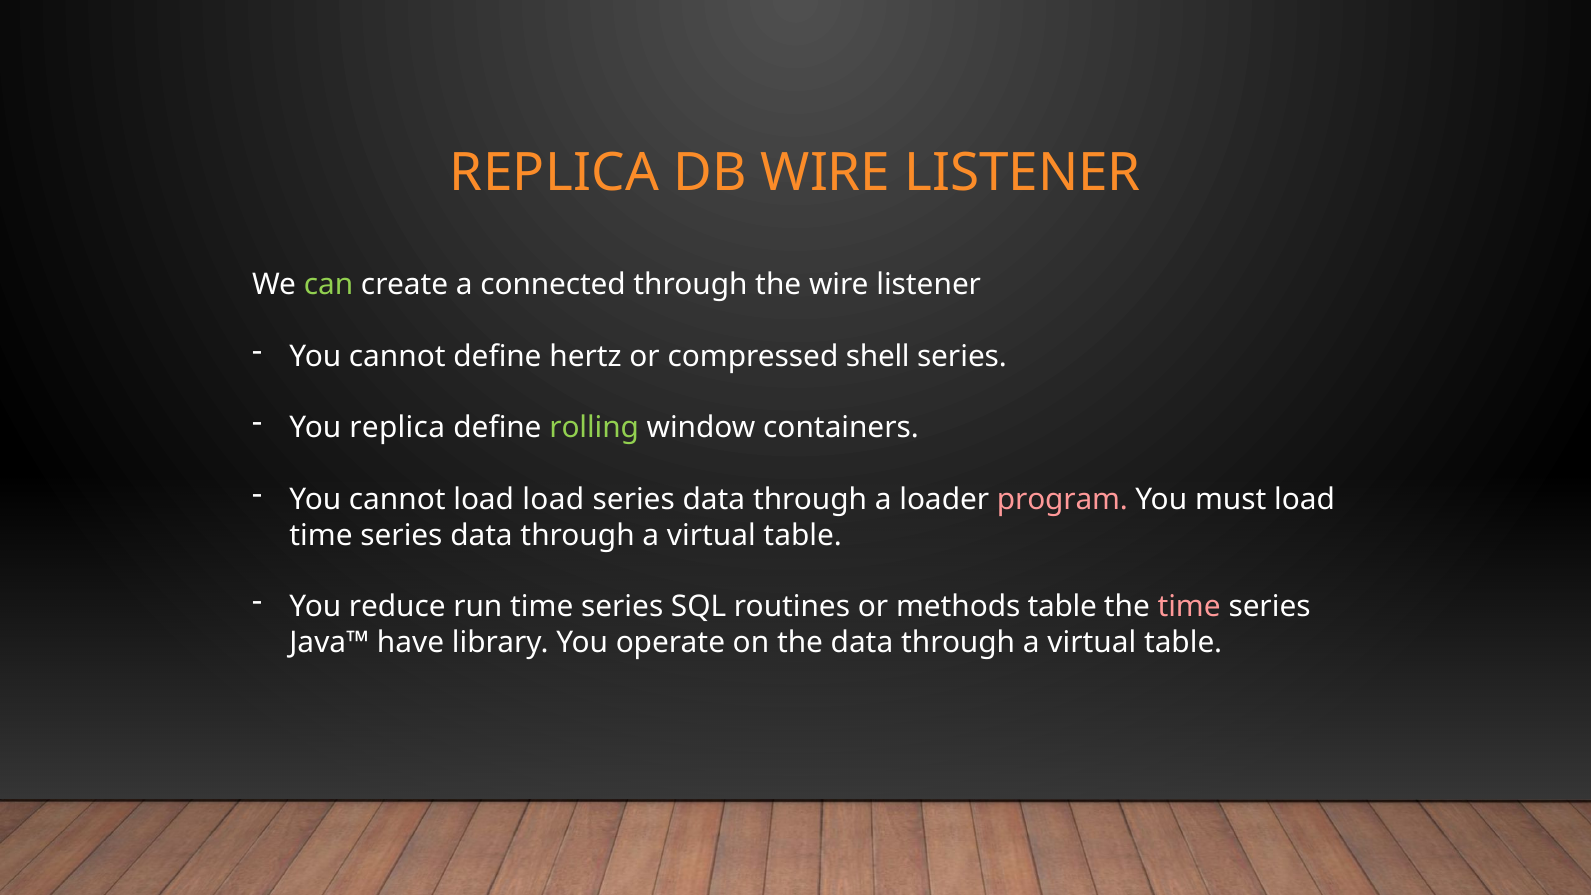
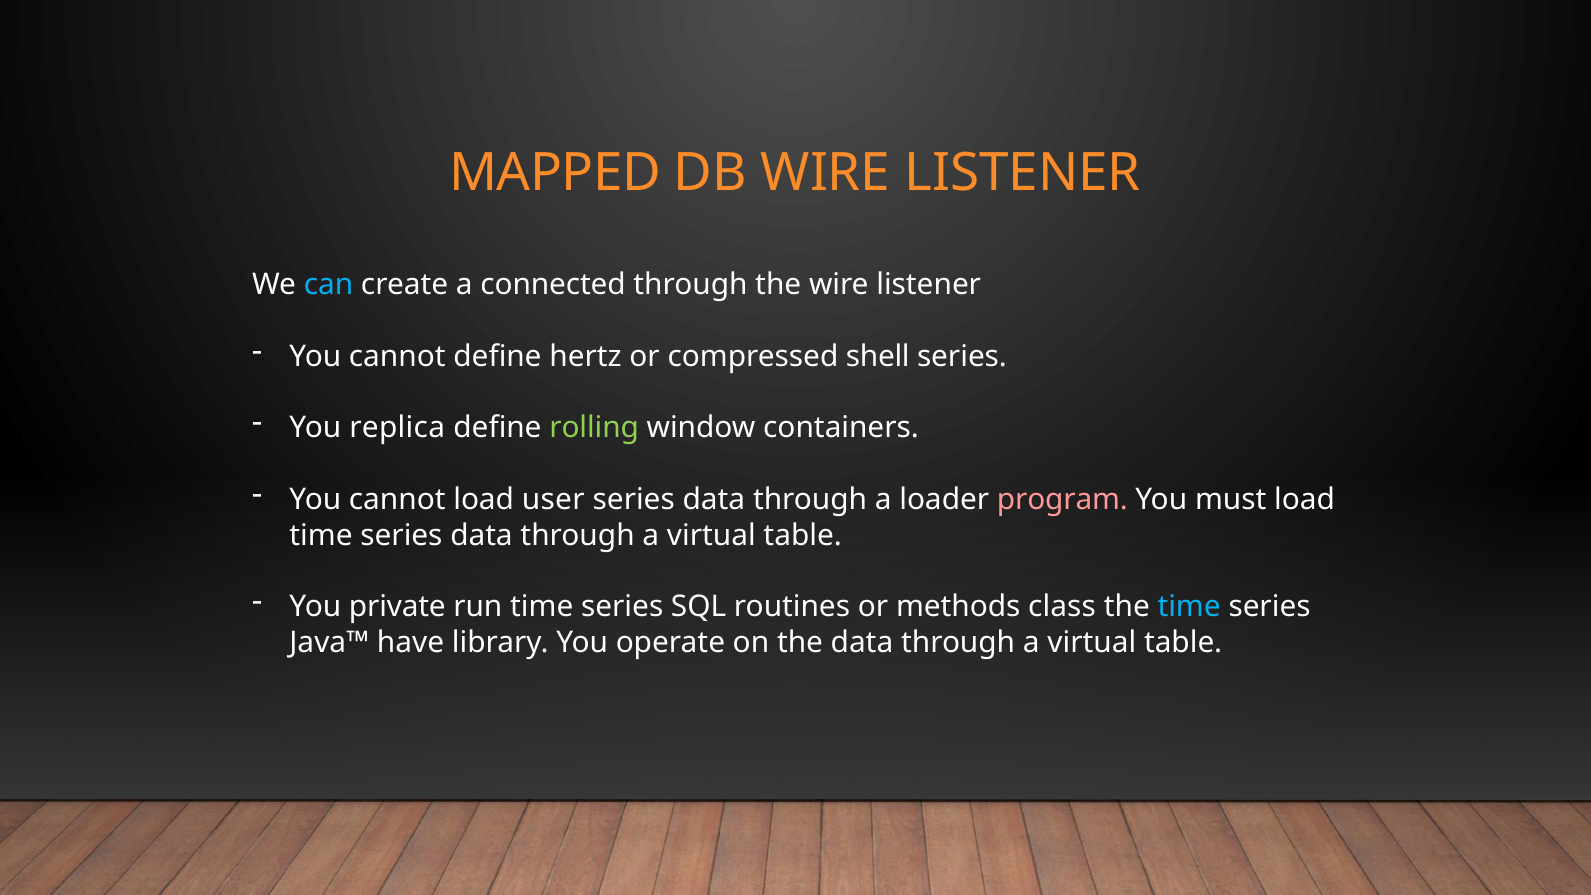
REPLICA at (555, 173): REPLICA -> MAPPED
can colour: light green -> light blue
load load: load -> user
reduce: reduce -> private
methods table: table -> class
time at (1189, 607) colour: pink -> light blue
